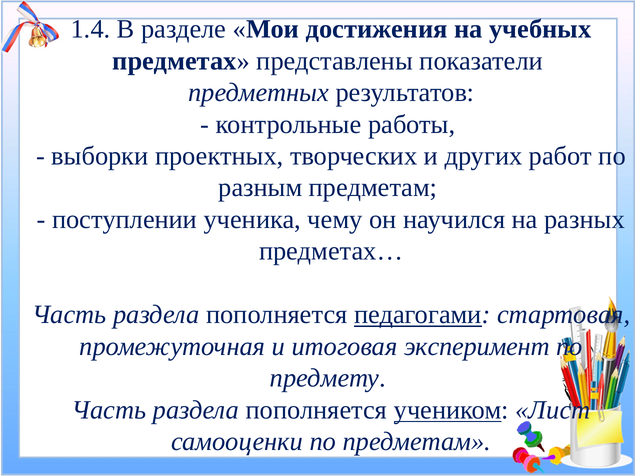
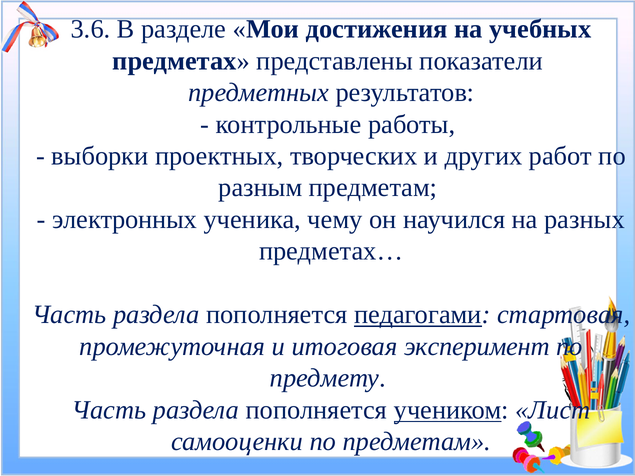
1.4: 1.4 -> 3.6
поступлении: поступлении -> электронных
